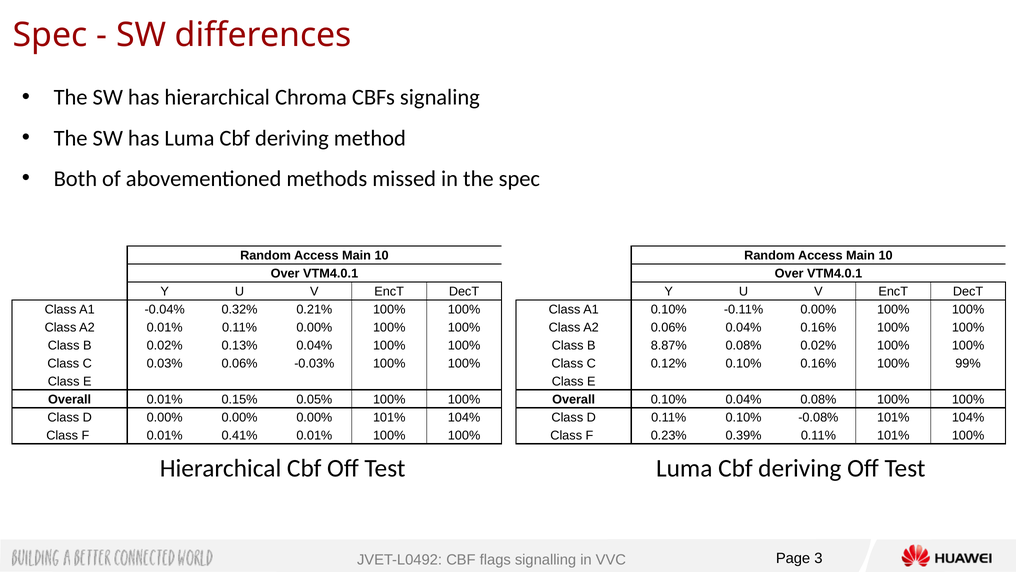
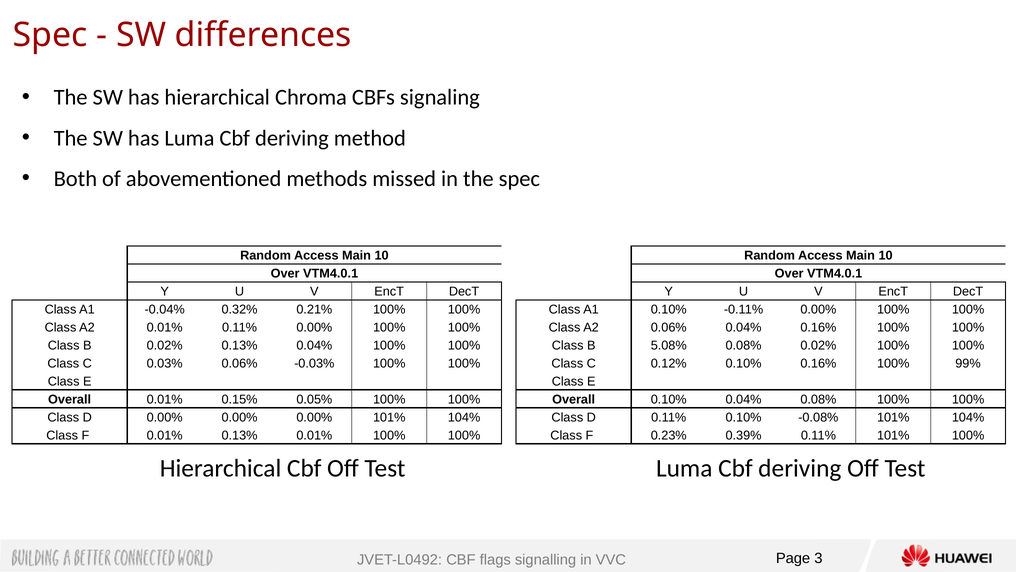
8.87%: 8.87% -> 5.08%
0.01% 0.41%: 0.41% -> 0.13%
